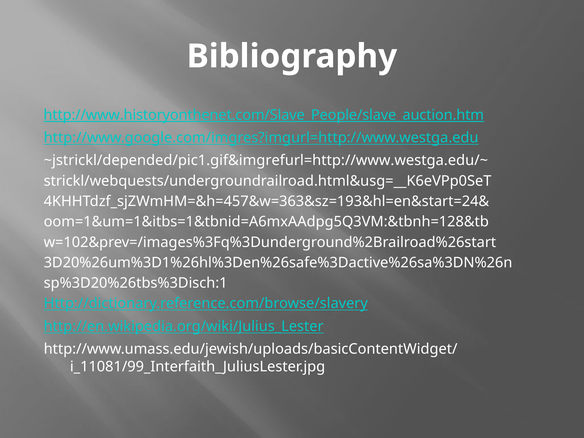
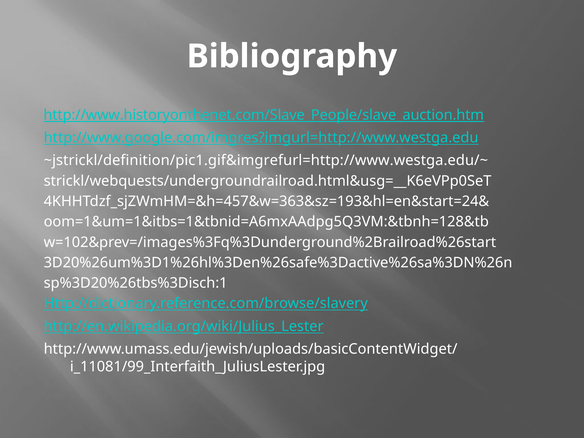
~jstrickl/depended/pic1.gif&imgrefurl=http://www.westga.edu/~: ~jstrickl/depended/pic1.gif&imgrefurl=http://www.westga.edu/~ -> ~jstrickl/definition/pic1.gif&imgrefurl=http://www.westga.edu/~
